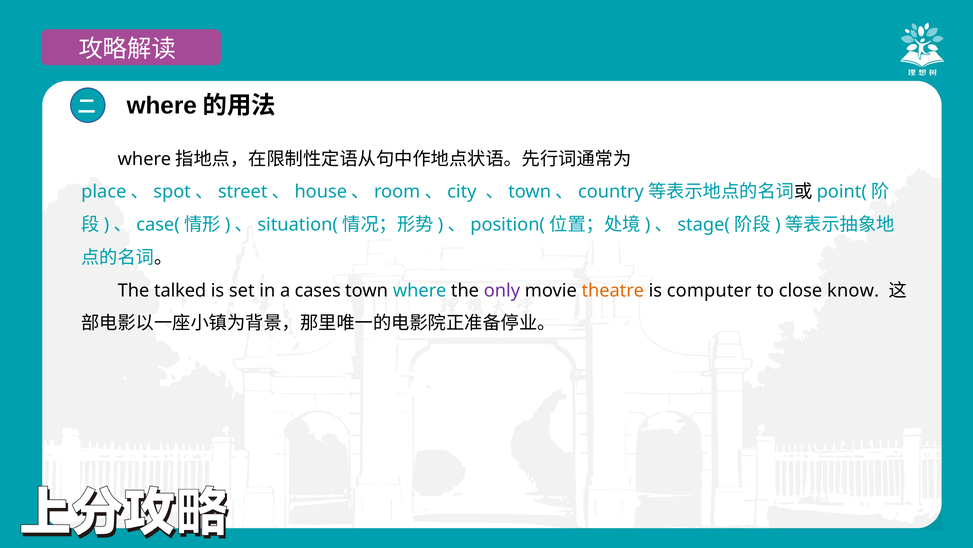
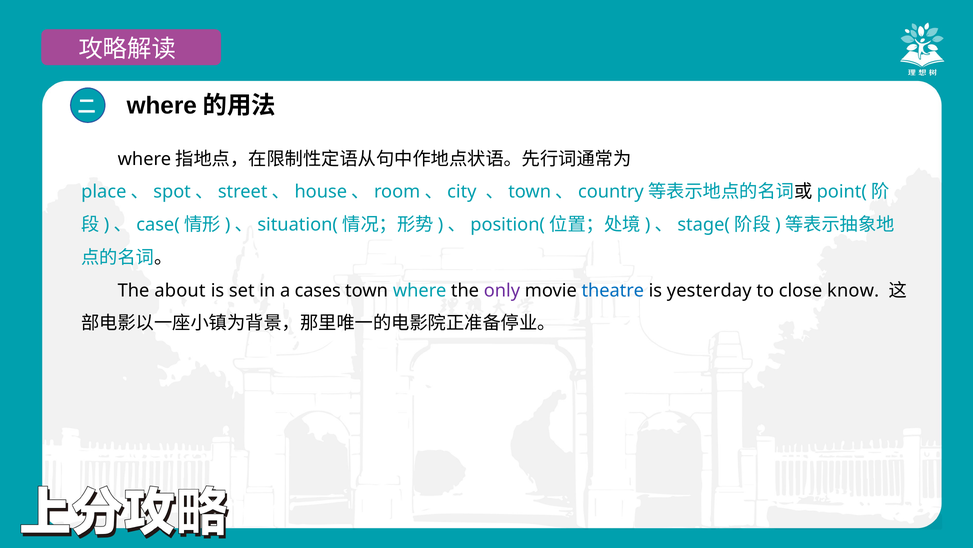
talked: talked -> about
theatre colour: orange -> blue
computer: computer -> yesterday
